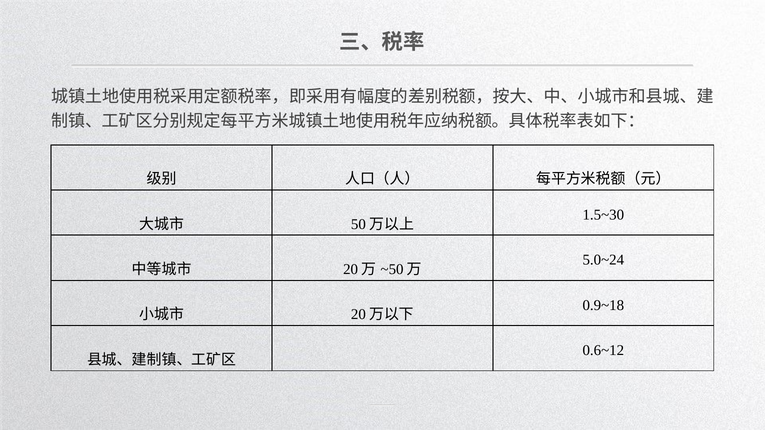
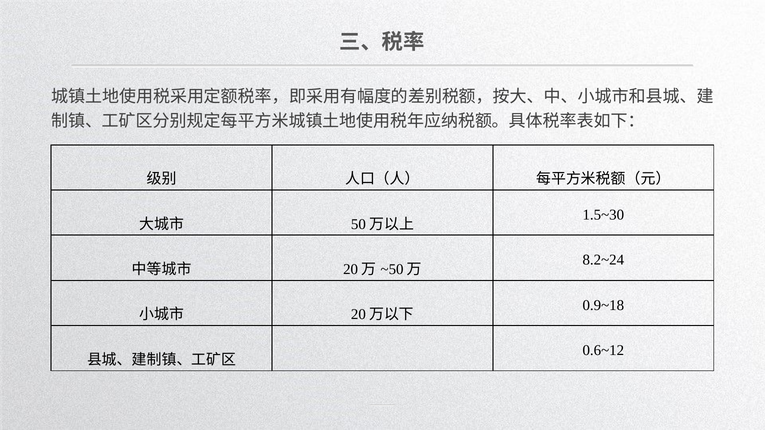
5.0~24: 5.0~24 -> 8.2~24
